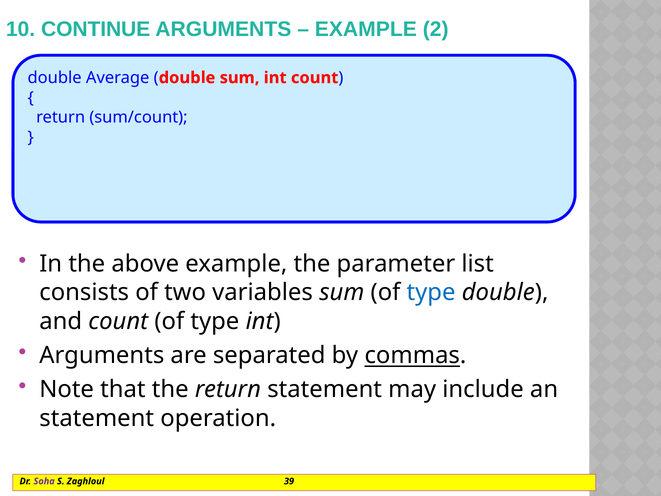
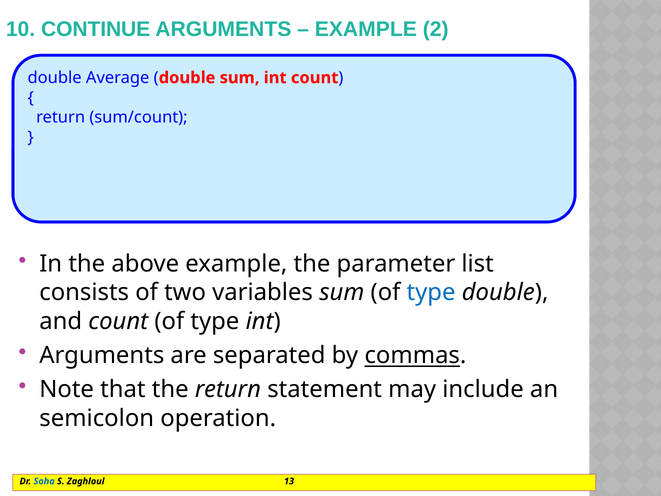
statement at (97, 418): statement -> semicolon
Soha colour: purple -> blue
39: 39 -> 13
